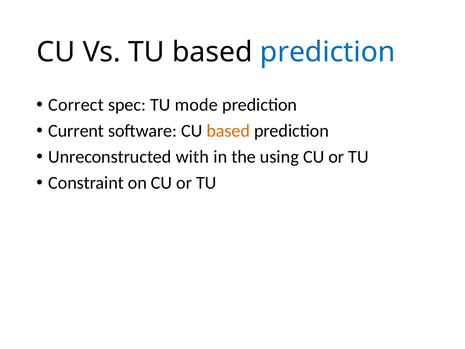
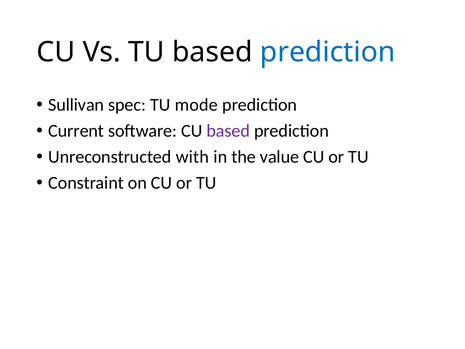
Correct: Correct -> Sullivan
based at (228, 131) colour: orange -> purple
using: using -> value
